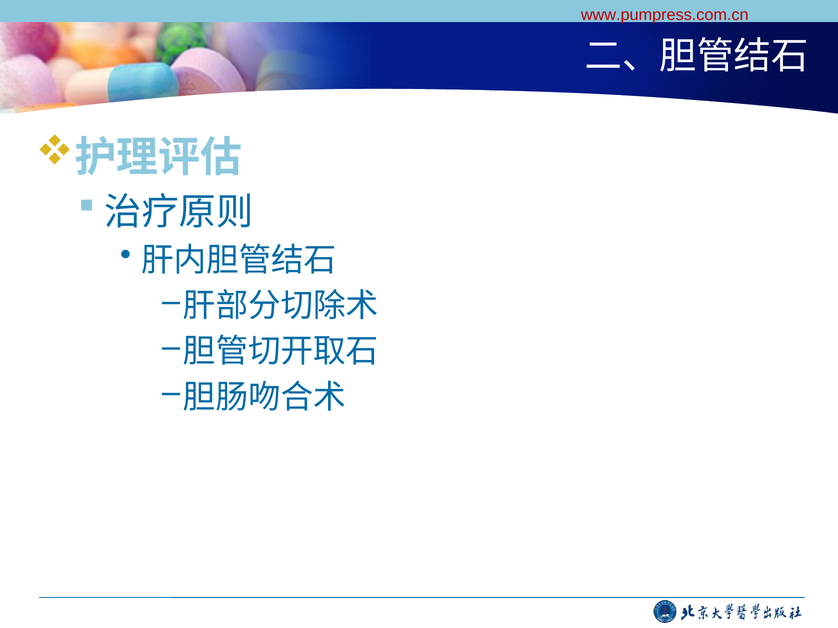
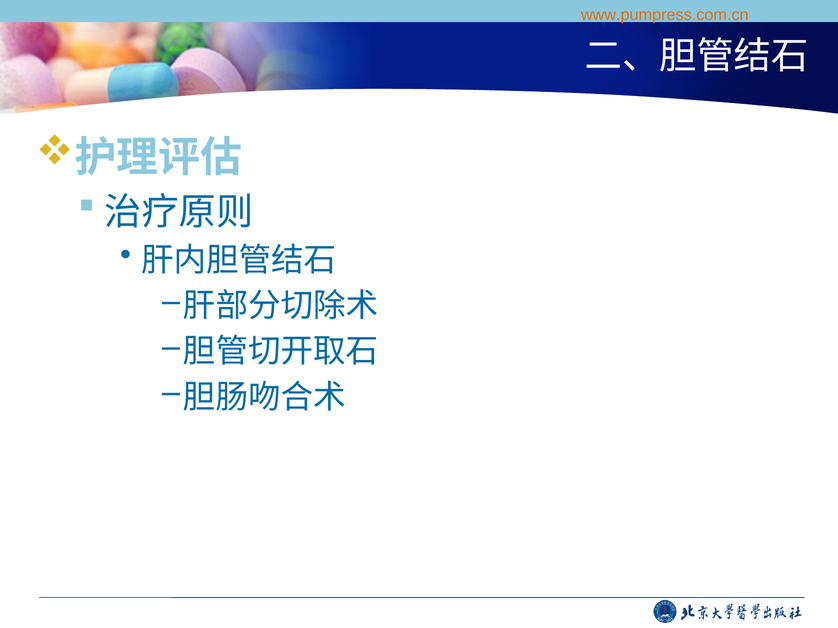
www.pumpress.com.cn colour: red -> orange
